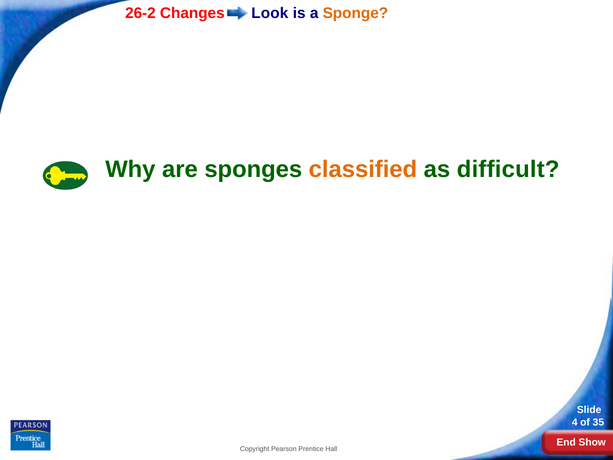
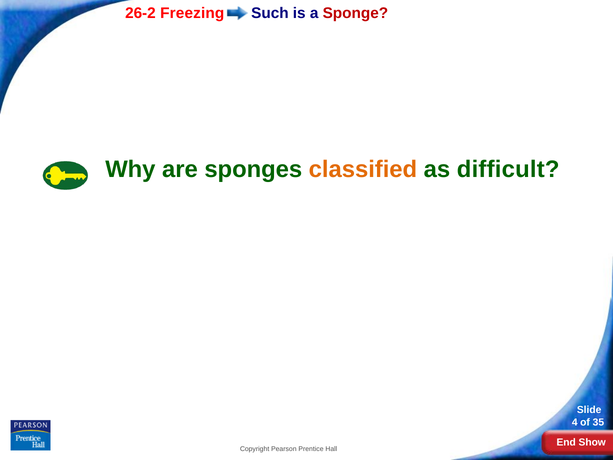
Changes: Changes -> Freezing
Look: Look -> Such
Sponge colour: orange -> red
